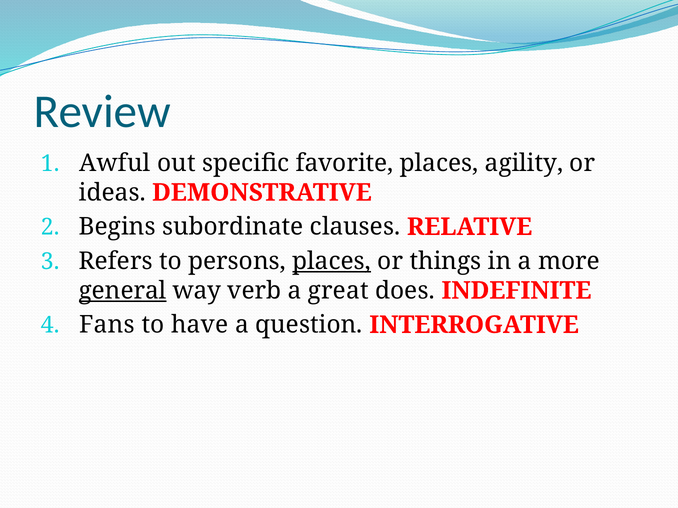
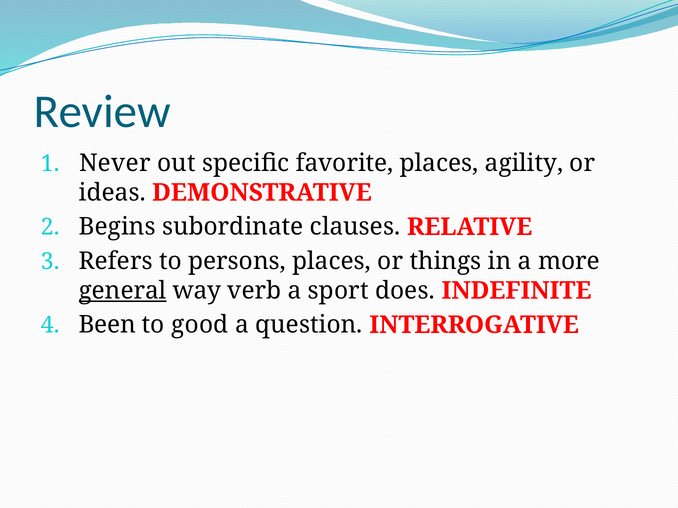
Awful: Awful -> Never
places at (332, 261) underline: present -> none
great: great -> sport
Fans: Fans -> Been
have: have -> good
